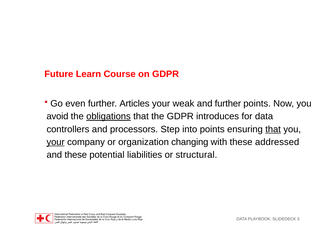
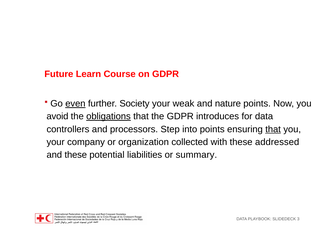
even underline: none -> present
Articles: Articles -> Society
and further: further -> nature
your at (56, 142) underline: present -> none
changing: changing -> collected
structural: structural -> summary
